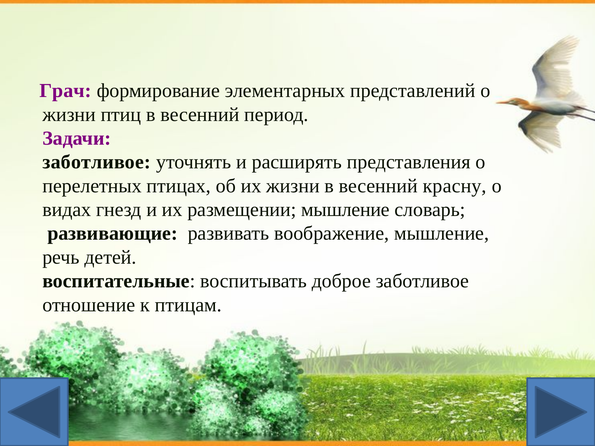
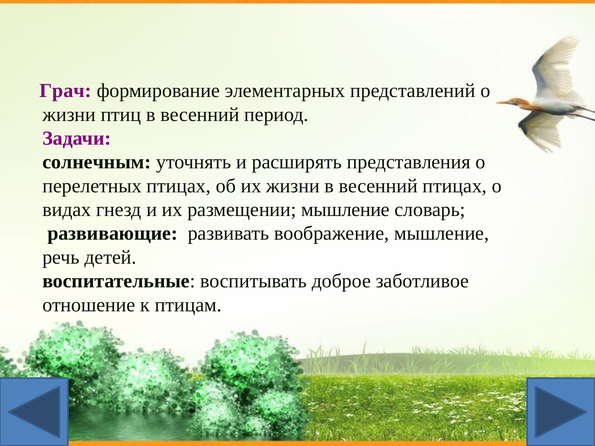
заботливое at (97, 162): заботливое -> солнечным
весенний красну: красну -> птицах
